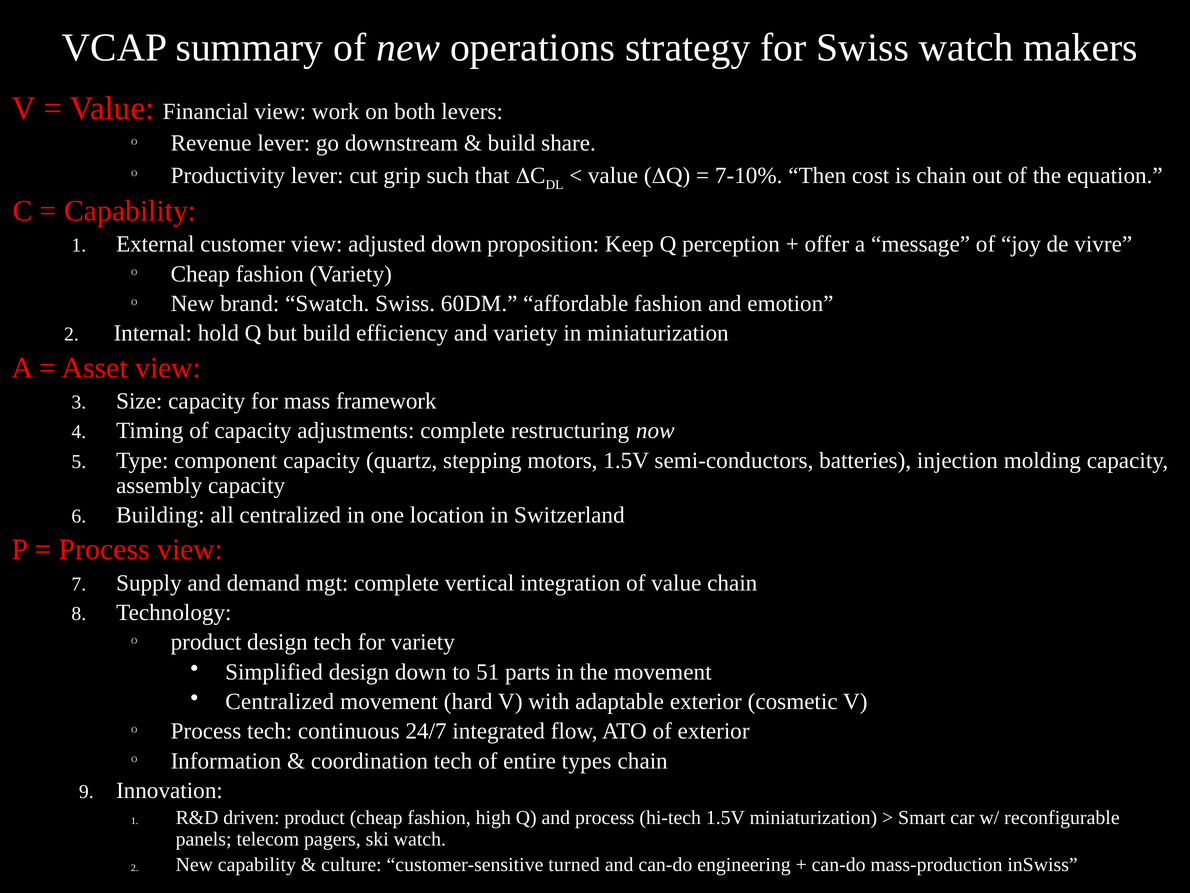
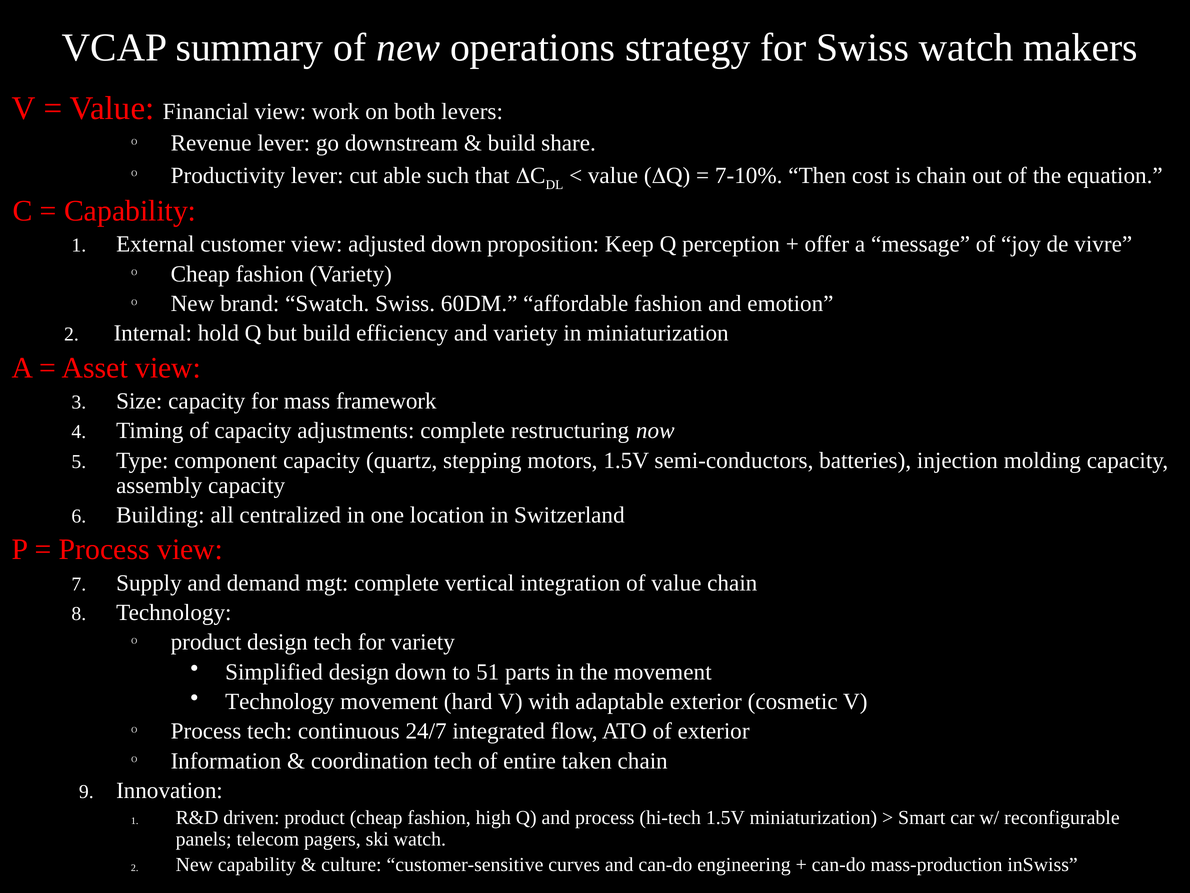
grip: grip -> able
Centralized at (280, 701): Centralized -> Technology
types: types -> taken
turned: turned -> curves
